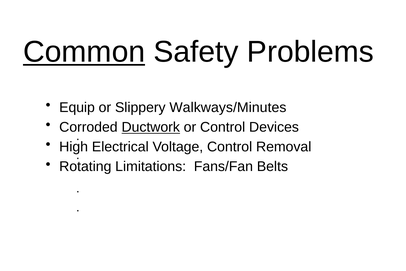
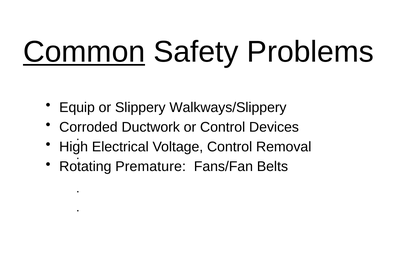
Walkways/Minutes: Walkways/Minutes -> Walkways/Slippery
Ductwork underline: present -> none
Limitations: Limitations -> Premature
